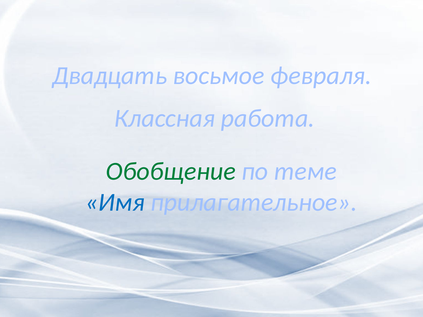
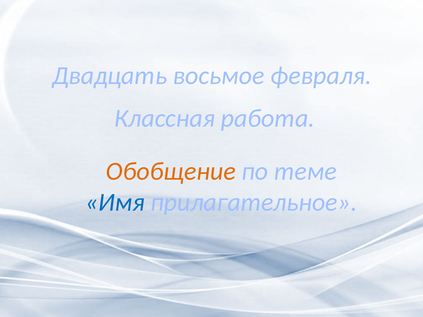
Обобщение colour: green -> orange
